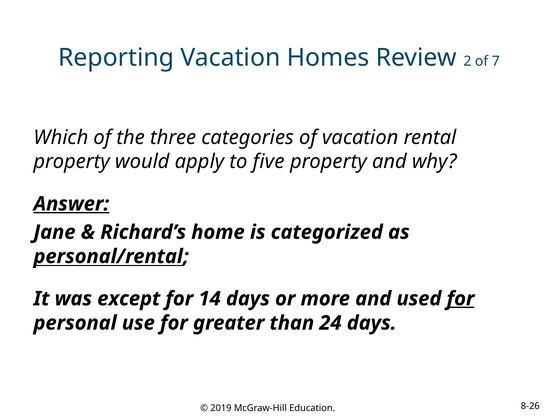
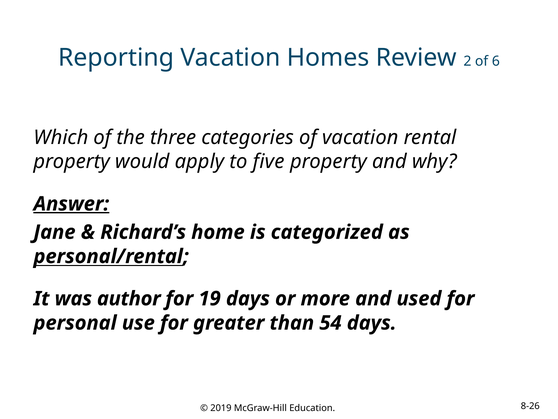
7: 7 -> 6
except: except -> author
14: 14 -> 19
for at (461, 298) underline: present -> none
24: 24 -> 54
